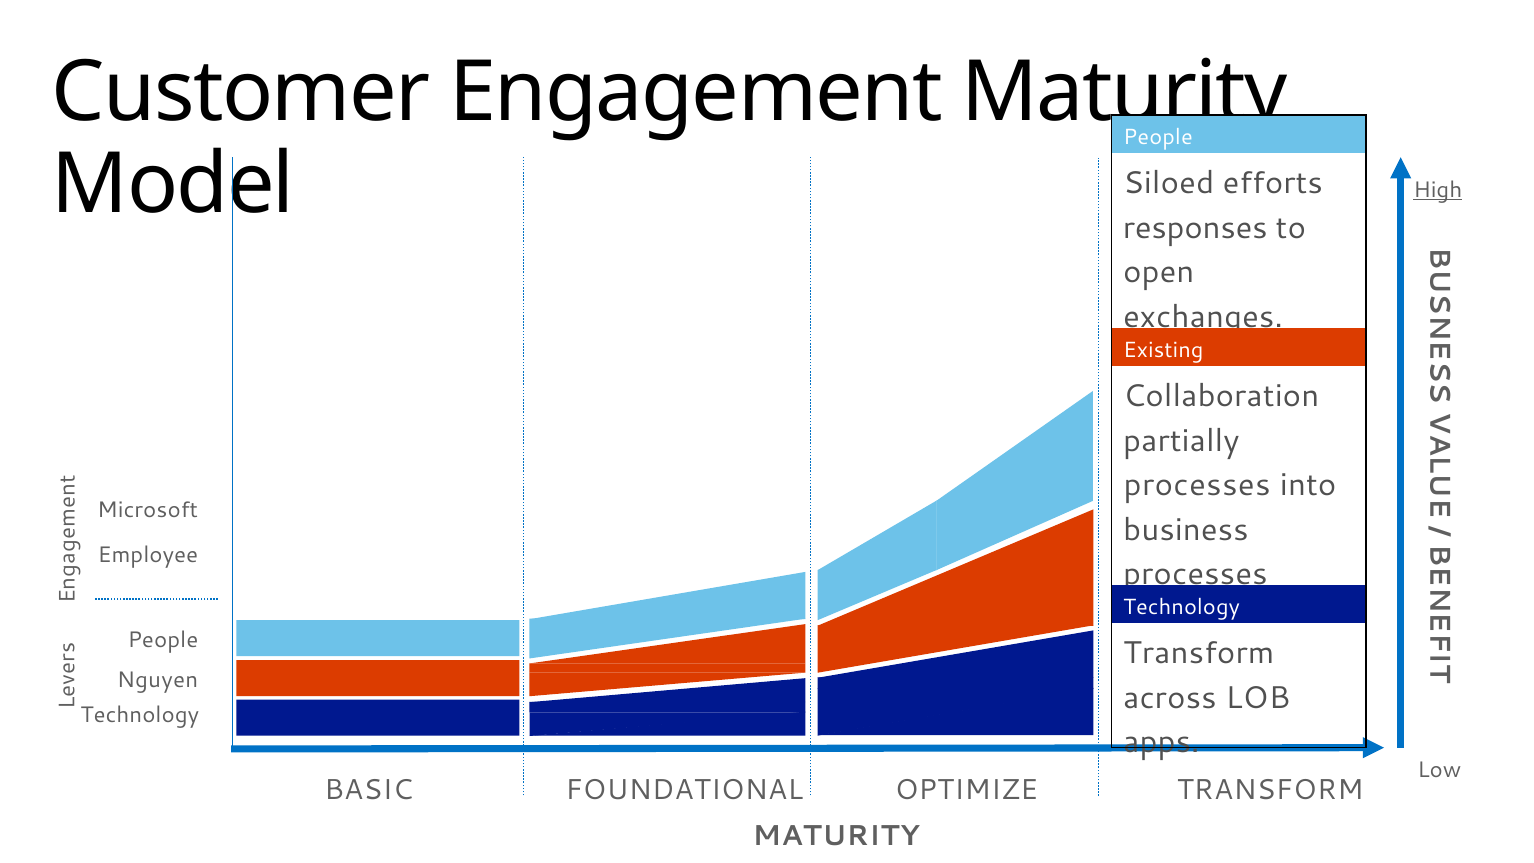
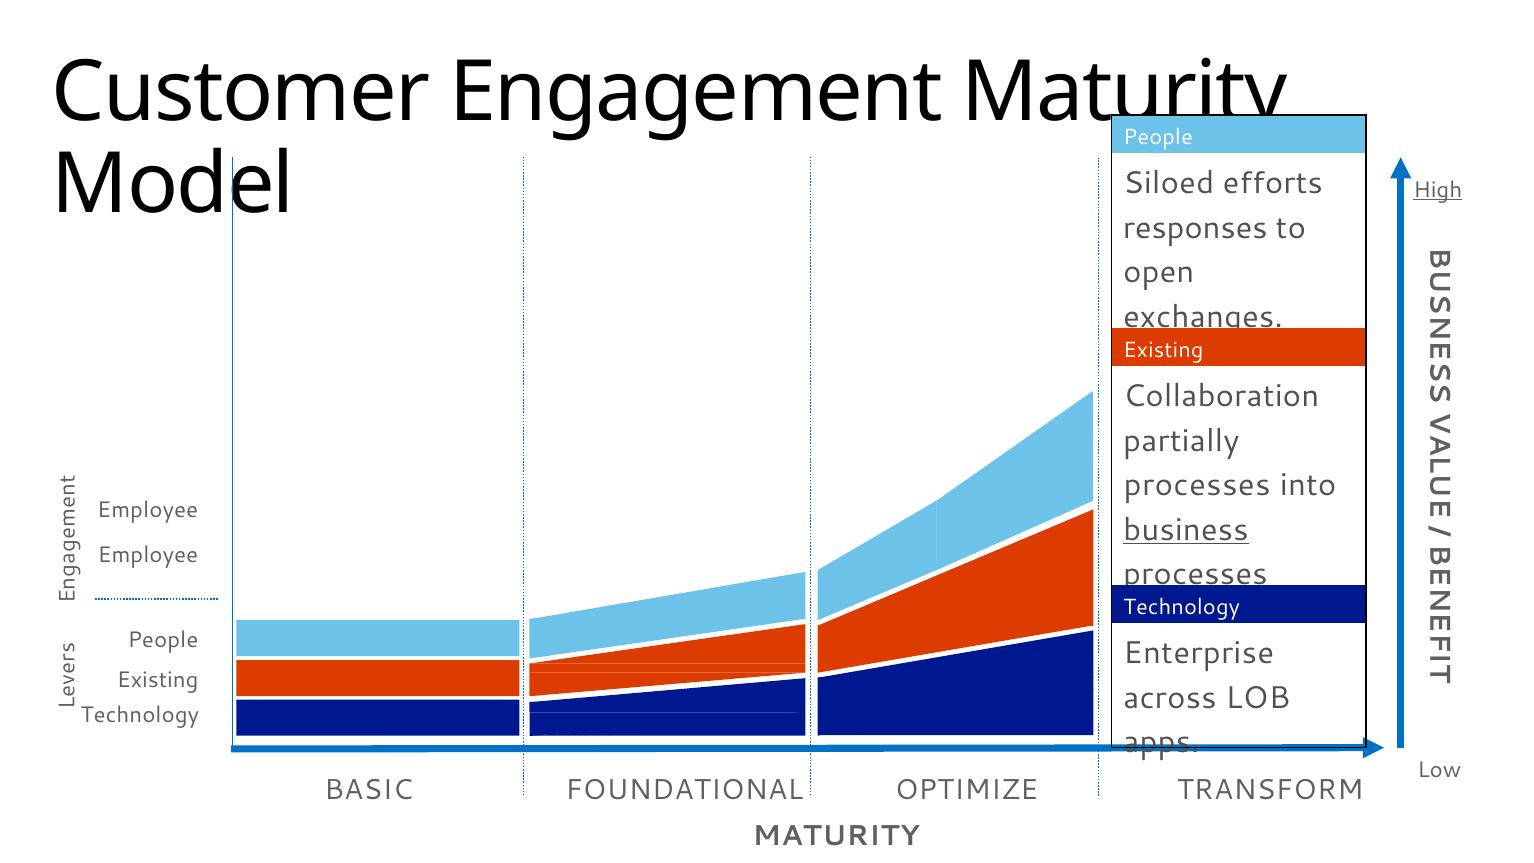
Microsoft at (148, 510): Microsoft -> Employee
business underline: none -> present
Transform at (1199, 653): Transform -> Enterprise
Nguyen at (157, 680): Nguyen -> Existing
